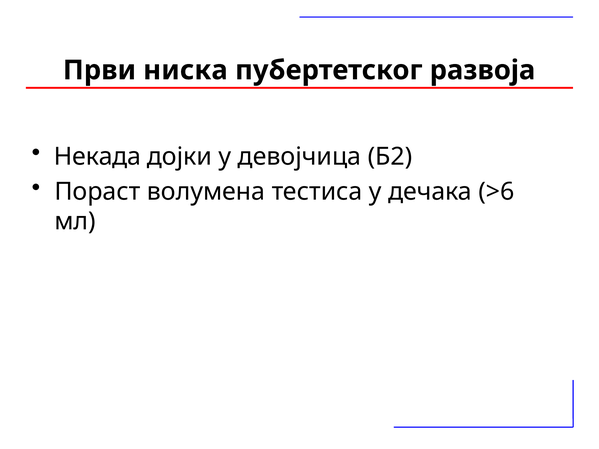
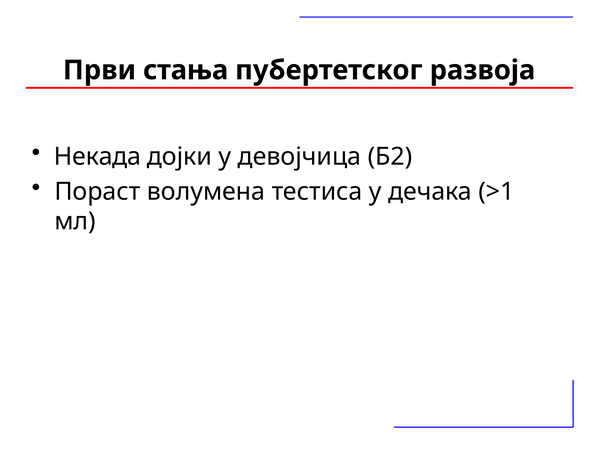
ниска: ниска -> стања
>6: >6 -> >1
